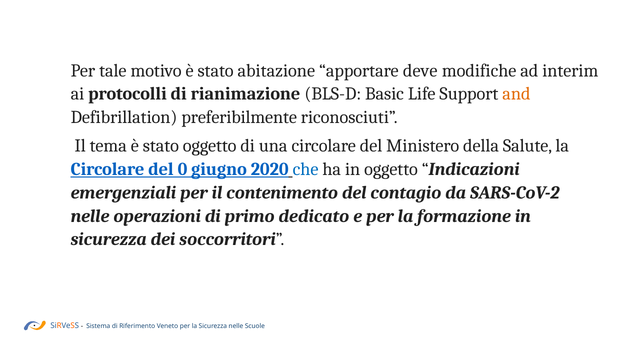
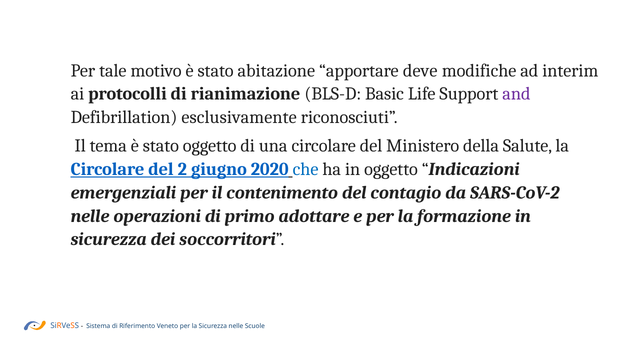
and colour: orange -> purple
preferibilmente: preferibilmente -> esclusivamente
0: 0 -> 2
dedicato: dedicato -> adottare
